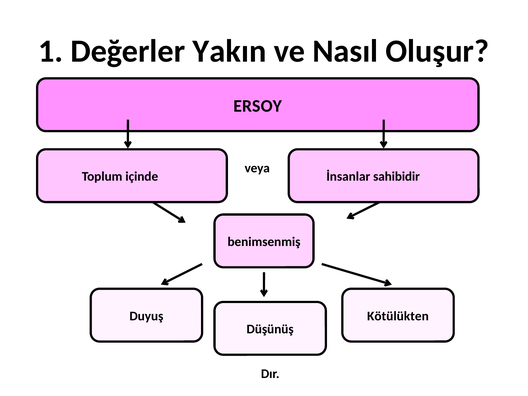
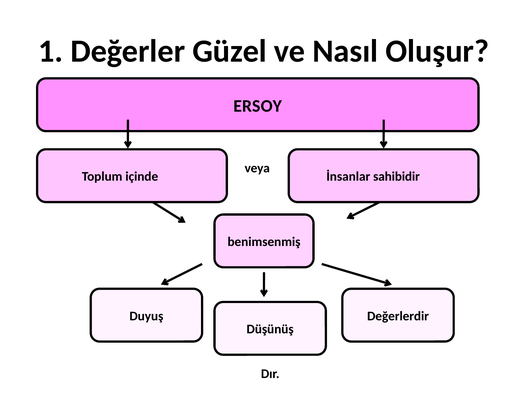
Yakın: Yakın -> Güzel
Kötülükten: Kötülükten -> Değerlerdir
